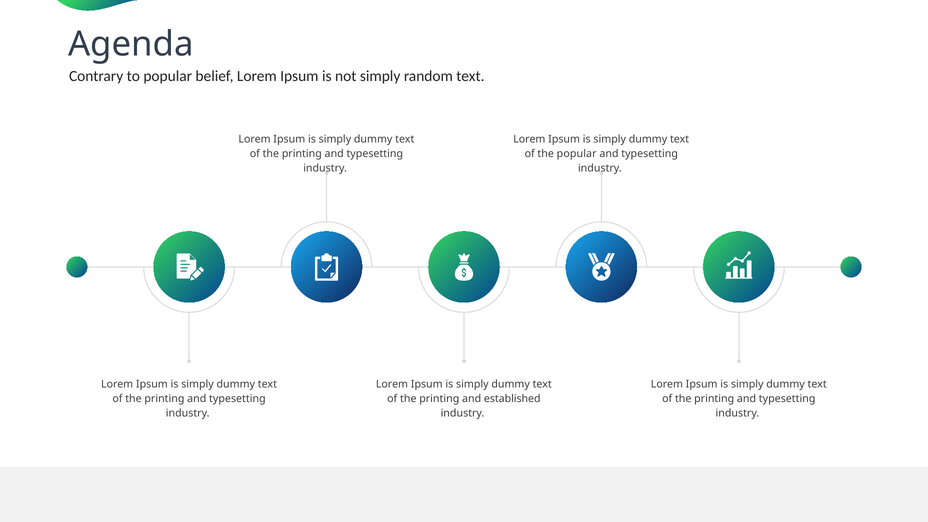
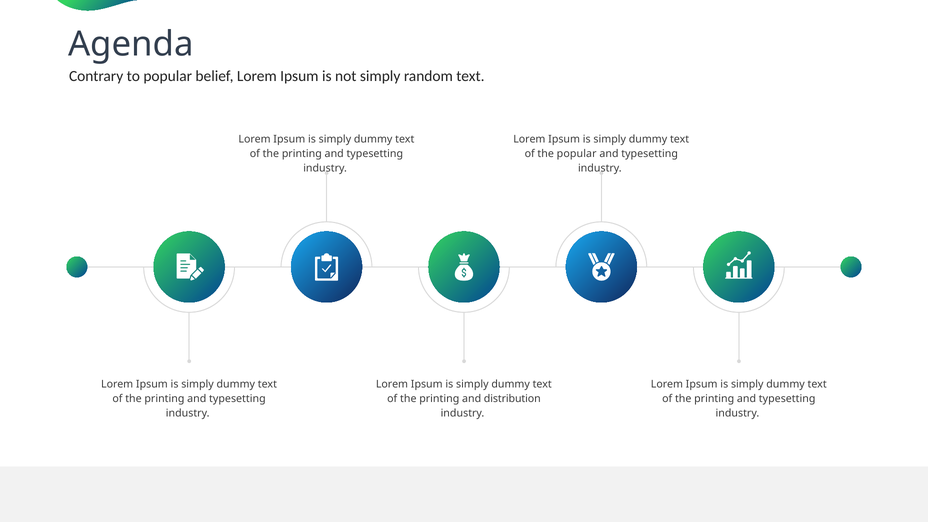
established: established -> distribution
